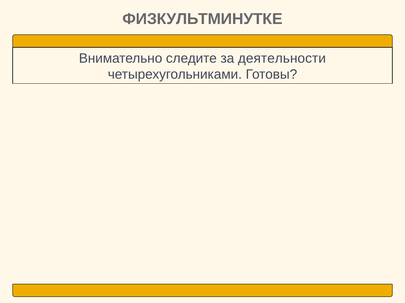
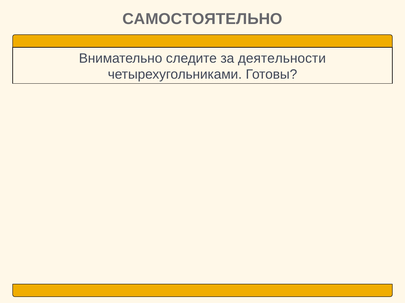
ФИЗКУЛЬТМИНУТКЕ: ФИЗКУЛЬТМИНУТКЕ -> САМОСТОЯТЕЛЬНО
